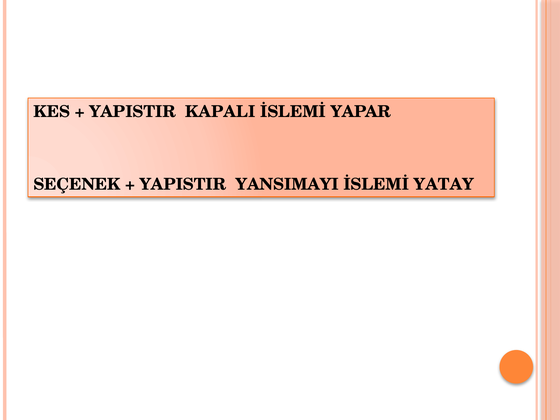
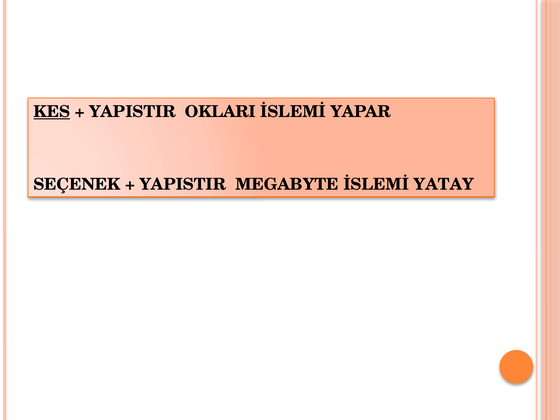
KES underline: none -> present
KAPALI: KAPALI -> OKLARI
YANSIMAYI: YANSIMAYI -> MEGABYTE
